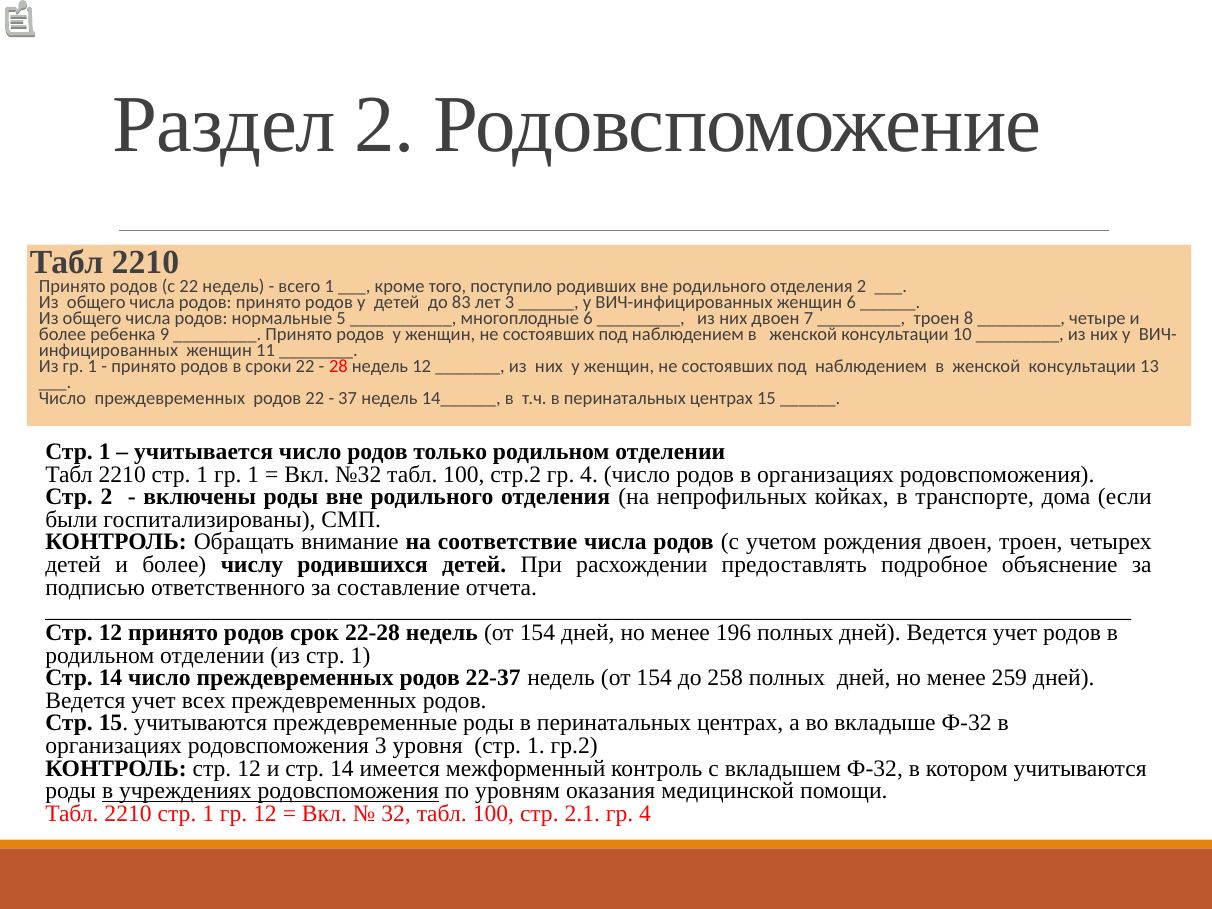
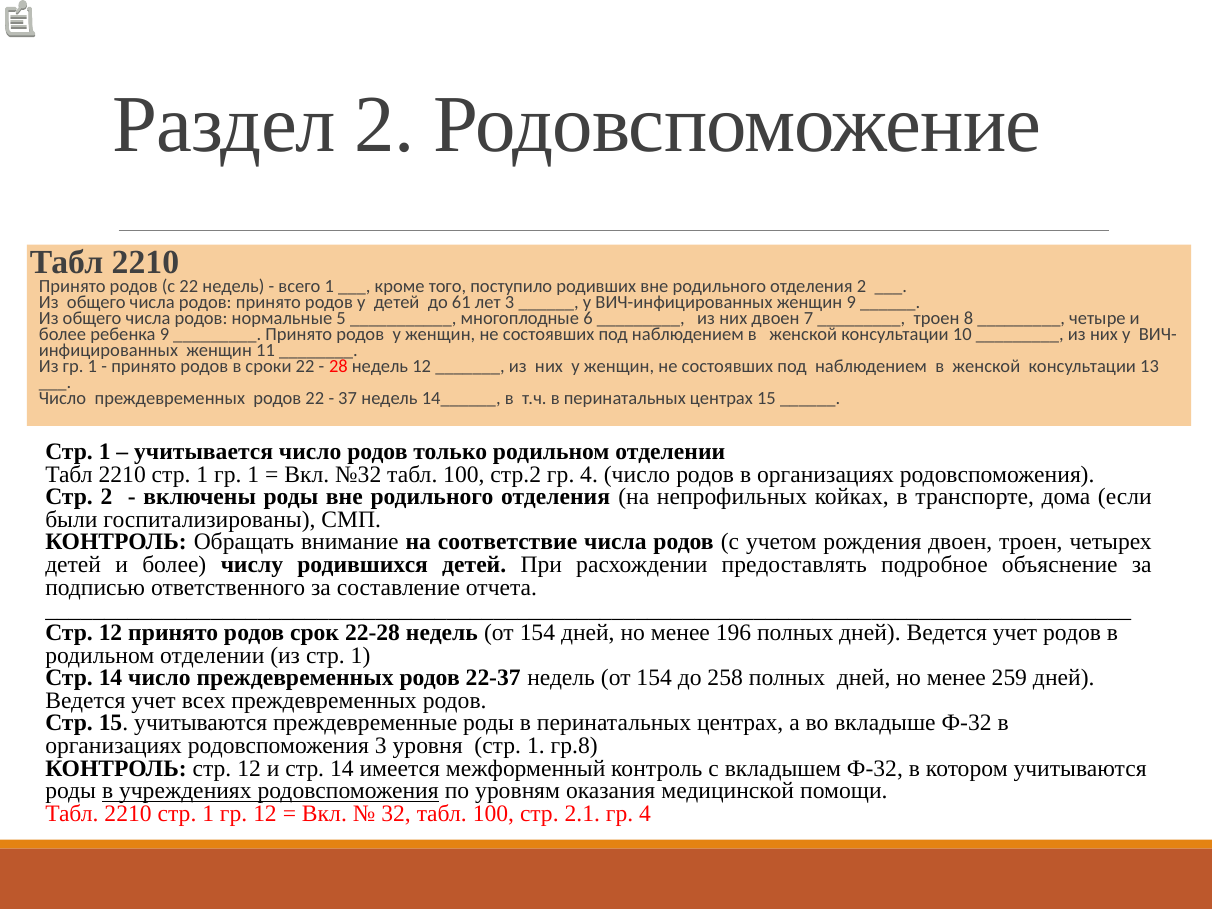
83: 83 -> 61
женщин 6: 6 -> 9
гр.2: гр.2 -> гр.8
